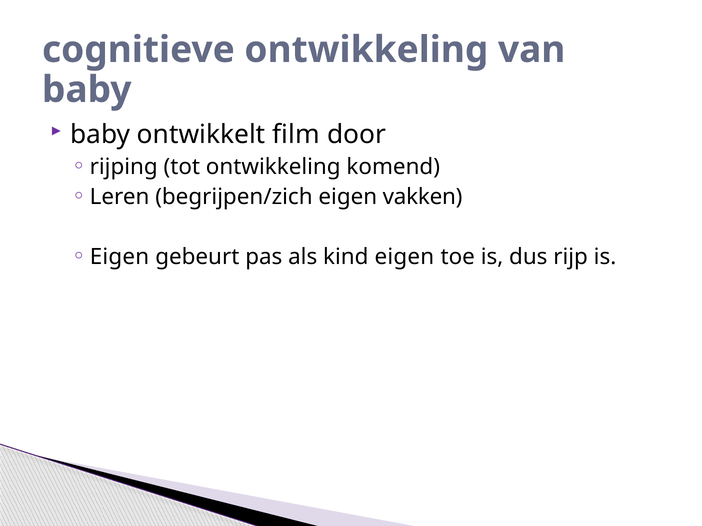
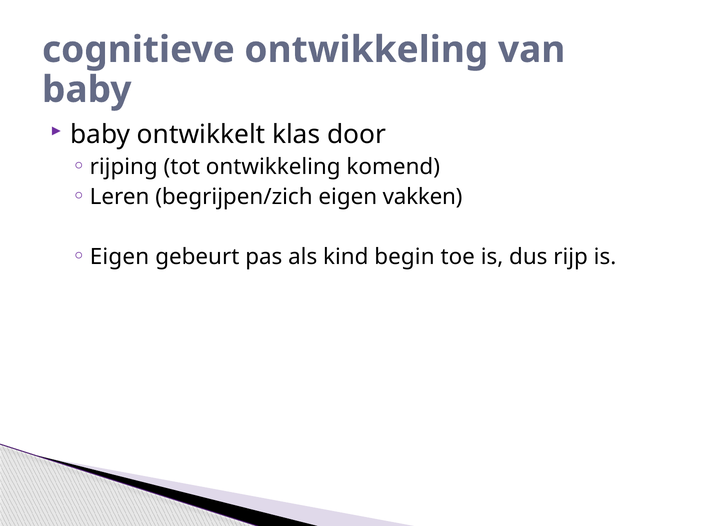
film: film -> klas
kind eigen: eigen -> begin
